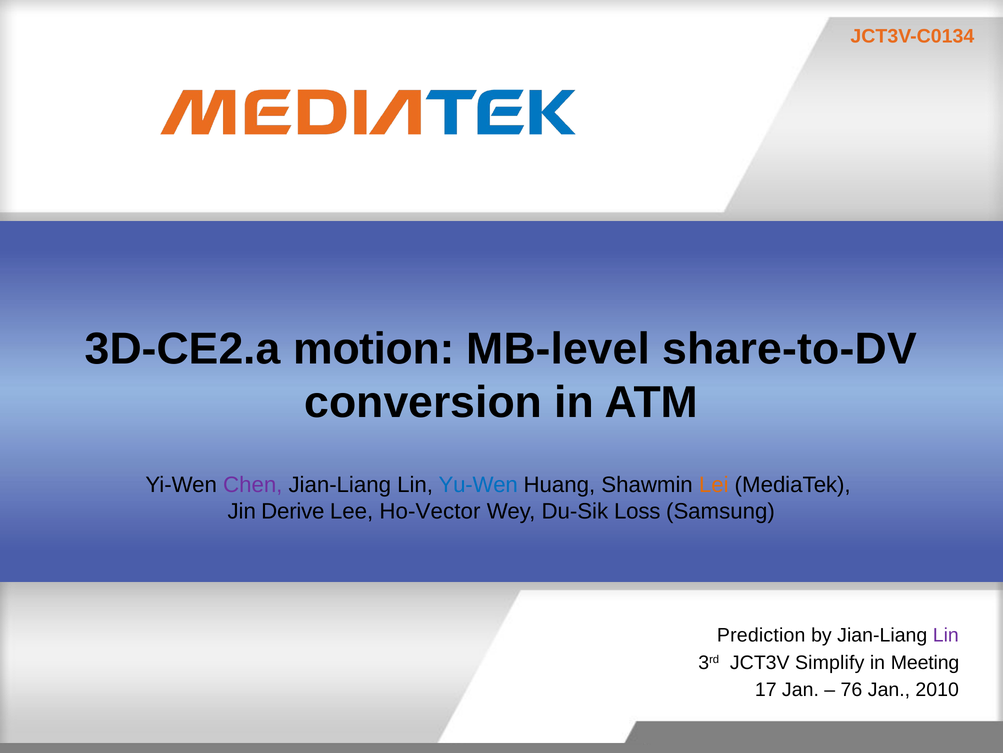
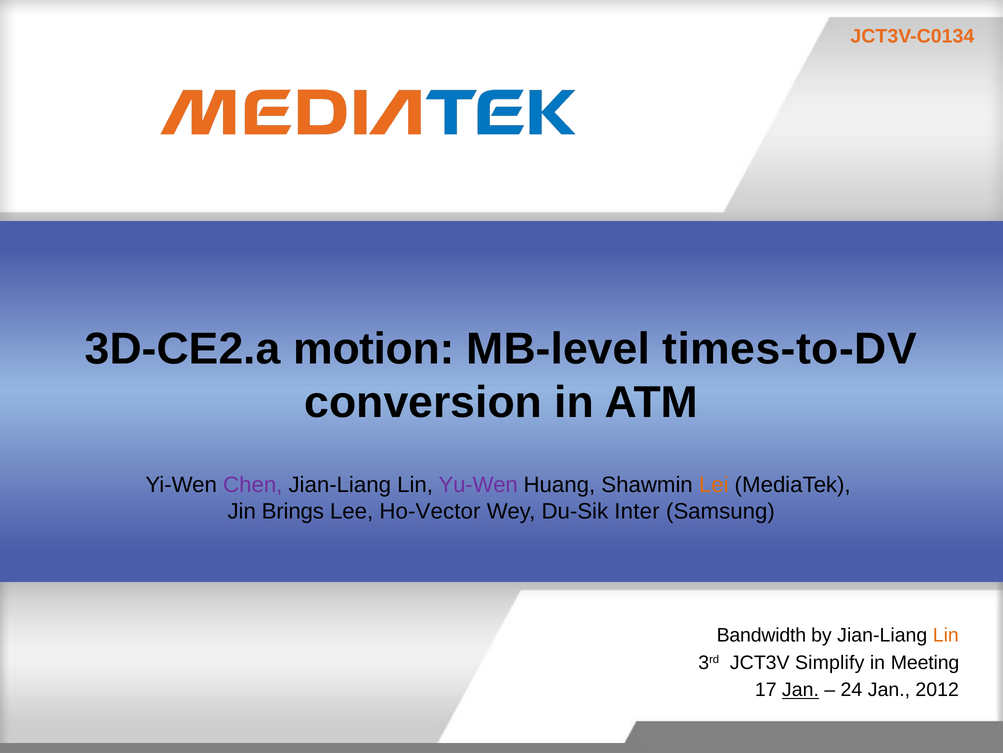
share-to-DV: share-to-DV -> times-to-DV
Yu-Wen colour: blue -> purple
Derive: Derive -> Brings
Loss: Loss -> Inter
Prediction: Prediction -> Bandwidth
Lin at (946, 635) colour: purple -> orange
Jan at (800, 689) underline: none -> present
76: 76 -> 24
2010: 2010 -> 2012
